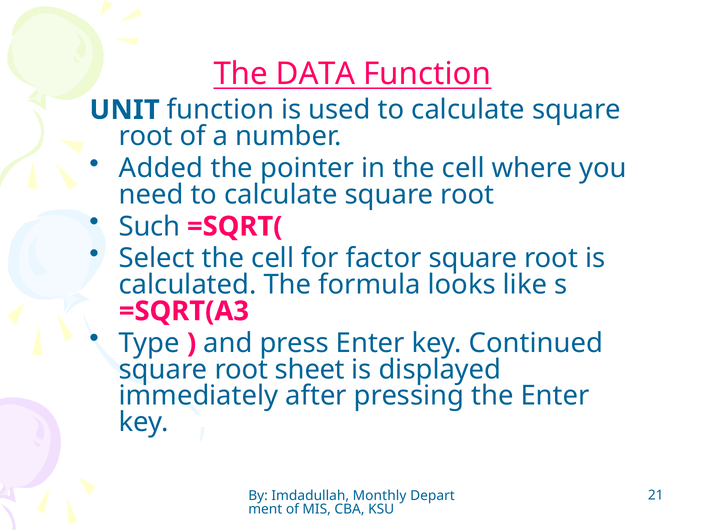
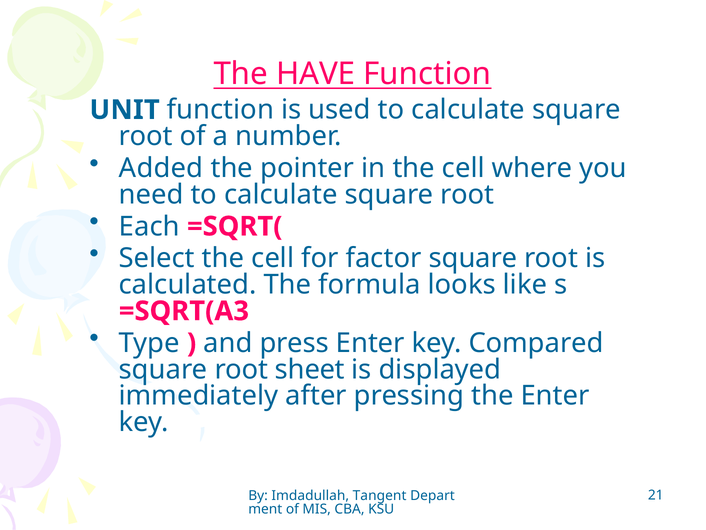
DATA: DATA -> HAVE
Such: Such -> Each
Continued: Continued -> Compared
Monthly: Monthly -> Tangent
